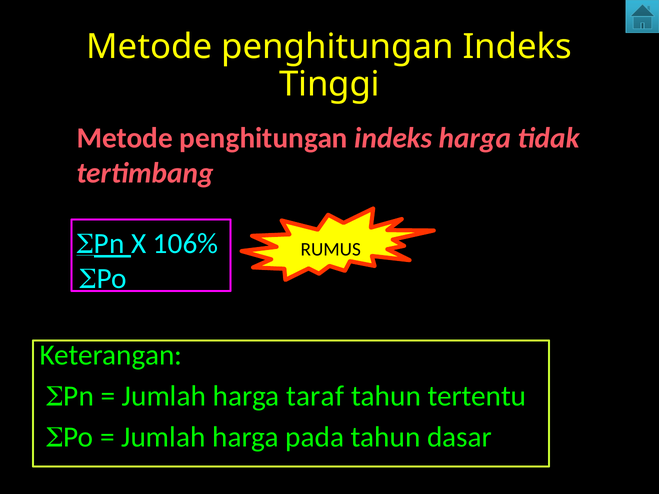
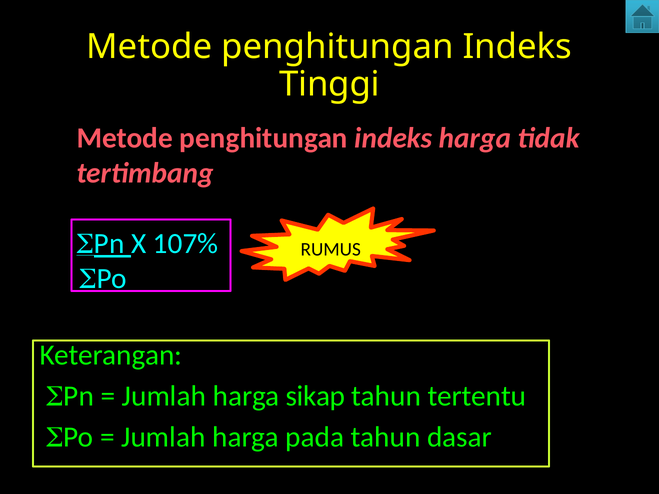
106%: 106% -> 107%
taraf: taraf -> sikap
